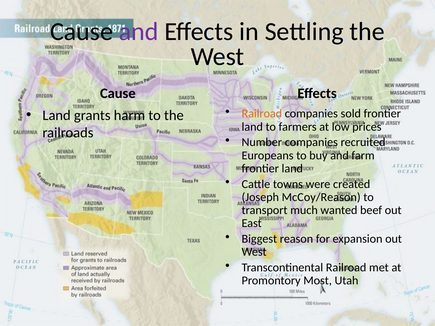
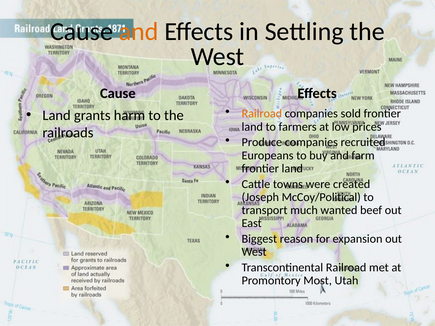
and at (139, 32) colour: purple -> orange
Number: Number -> Produce
McCoy/Reason: McCoy/Reason -> McCoy/Political
